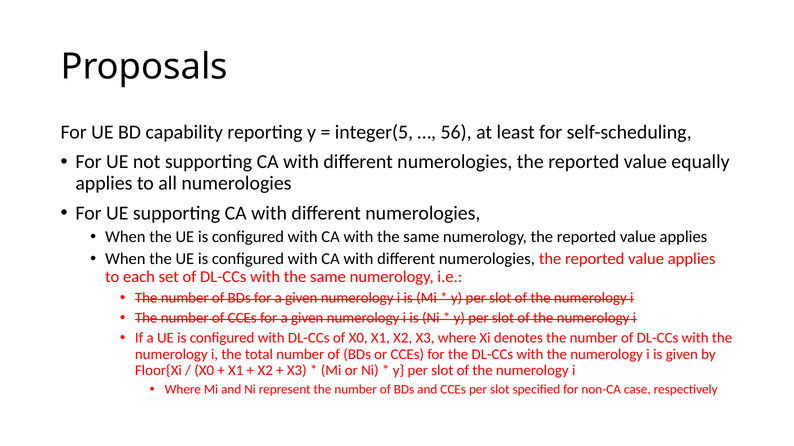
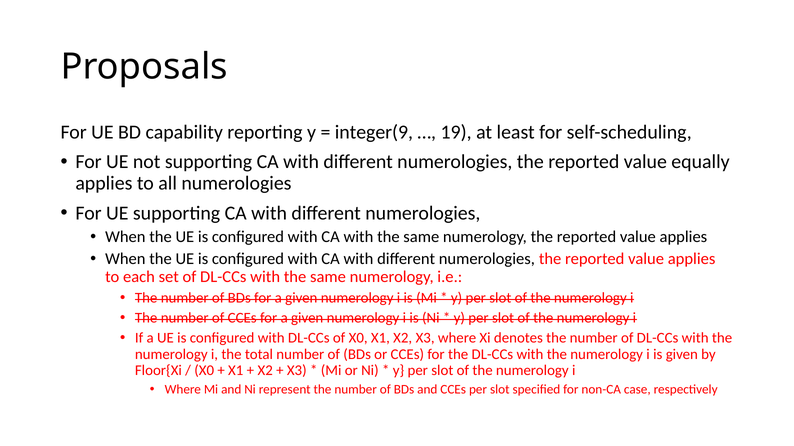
integer(5: integer(5 -> integer(9
56: 56 -> 19
